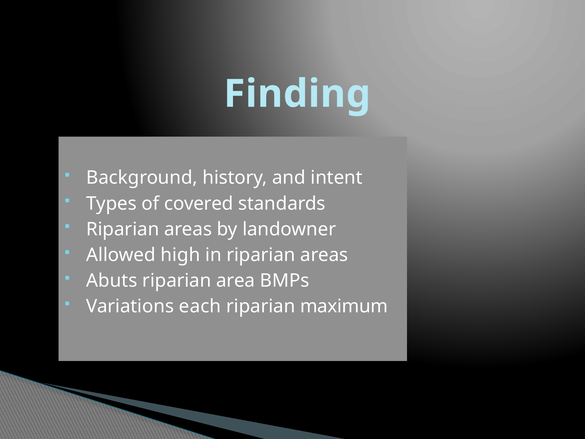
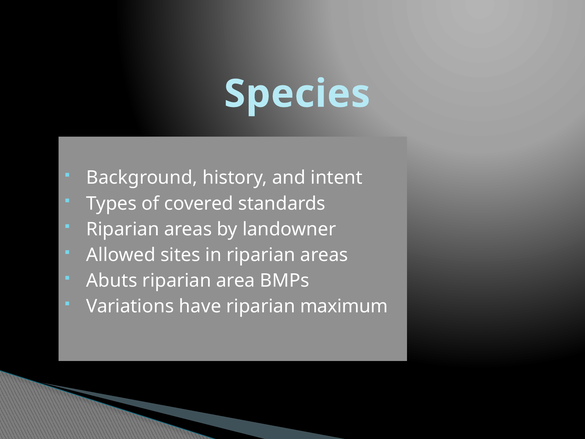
Finding: Finding -> Species
high: high -> sites
each: each -> have
